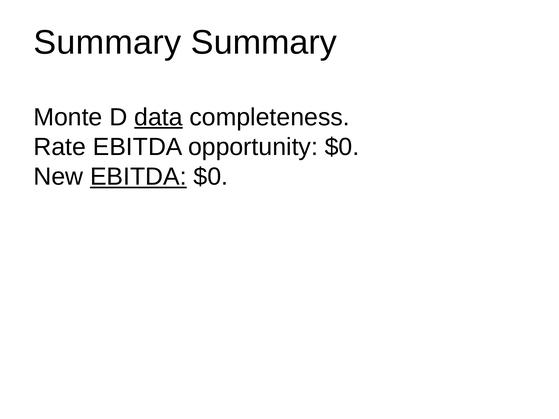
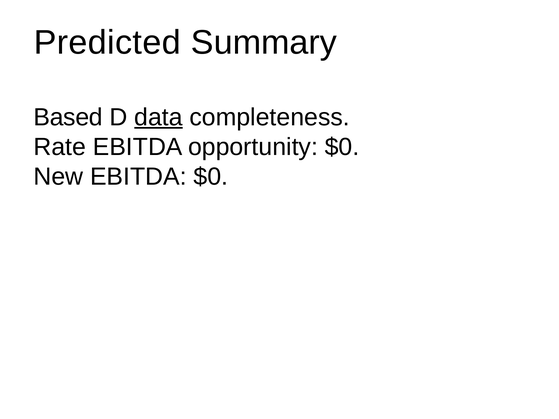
Summary at (107, 42): Summary -> Predicted
Monte: Monte -> Based
EBITDA at (138, 177) underline: present -> none
